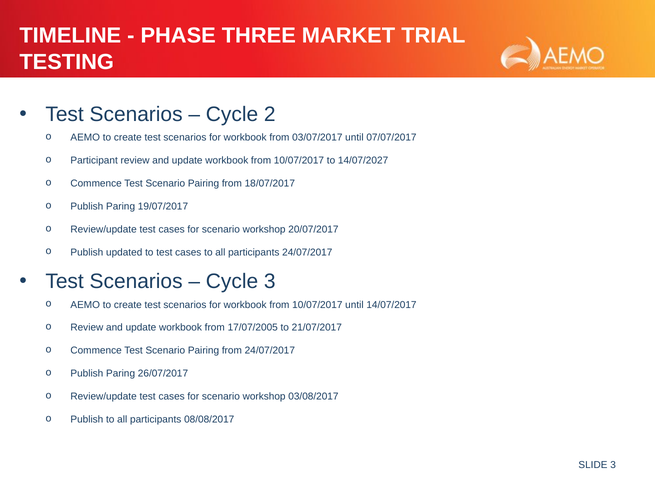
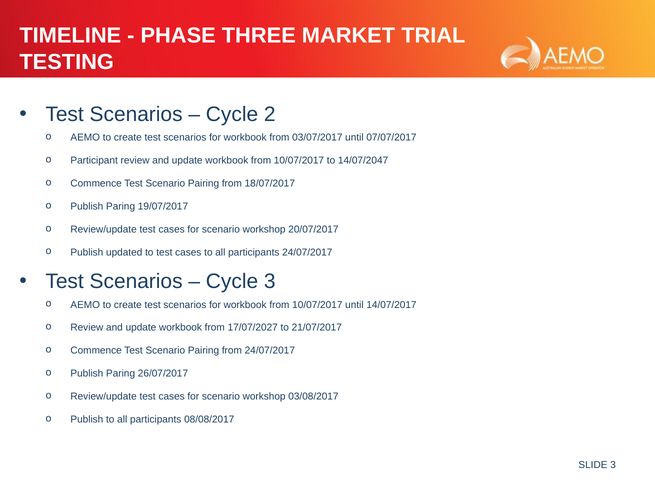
14/07/2027: 14/07/2027 -> 14/07/2047
17/07/2005: 17/07/2005 -> 17/07/2027
